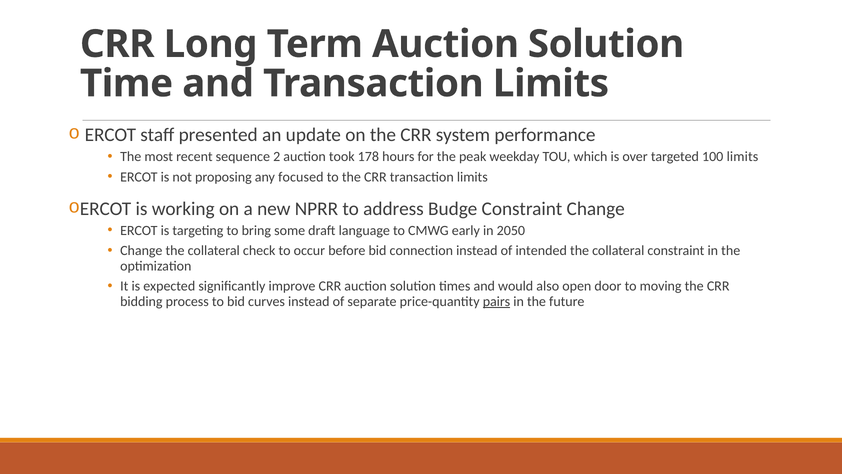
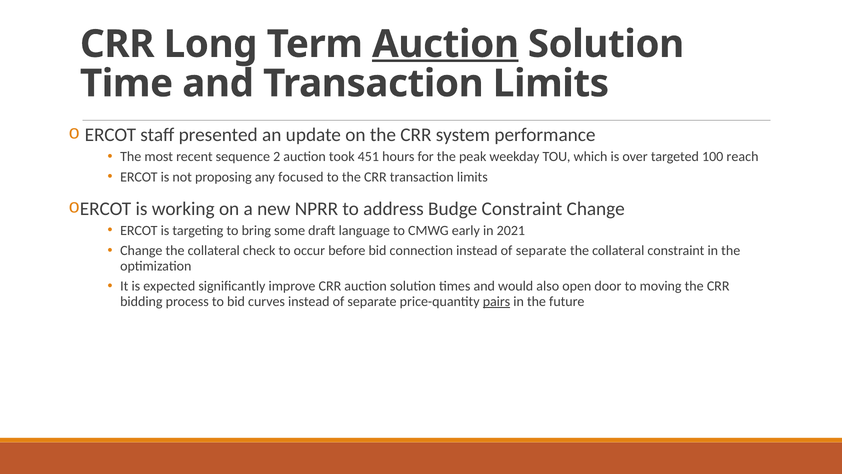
Auction at (446, 44) underline: none -> present
178: 178 -> 451
100 limits: limits -> reach
2050: 2050 -> 2021
intended at (541, 251): intended -> separate
